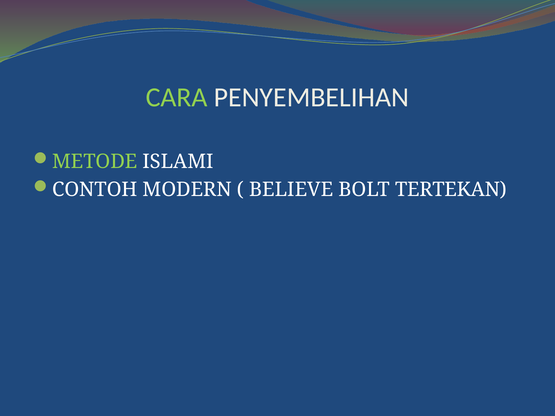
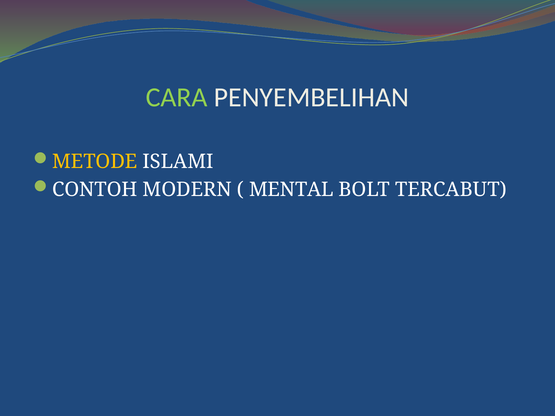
METODE colour: light green -> yellow
BELIEVE: BELIEVE -> MENTAL
TERTEKAN: TERTEKAN -> TERCABUT
